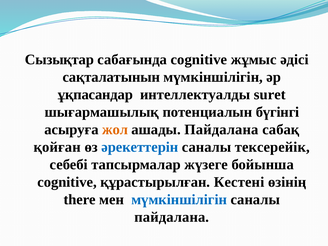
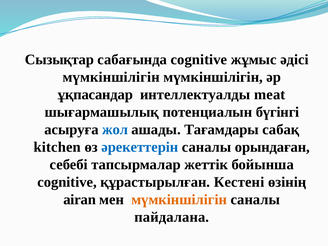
сақталатынын at (111, 77): сақталатынын -> мүмкіншілігін
suret: suret -> meat
жол colour: orange -> blue
ашады Пайдалана: Пайдалана -> Тағамдары
қойған: қойған -> kitchen
тексерейік: тексерейік -> орындаған
жүзеге: жүзеге -> жеттік
there: there -> airan
мүмкіншілігін at (179, 199) colour: blue -> orange
